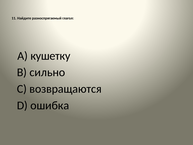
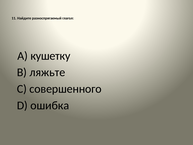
сильно: сильно -> ляжьте
возвращаются: возвращаются -> совершенного
